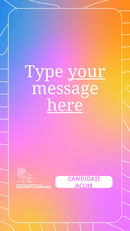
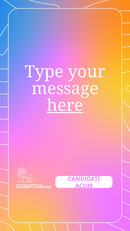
your underline: present -> none
